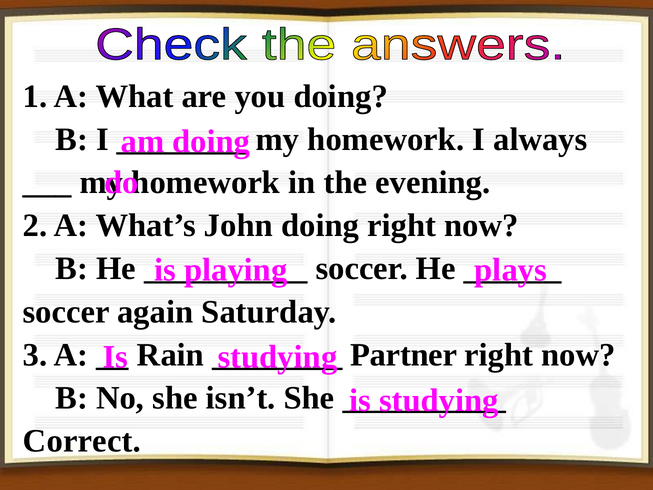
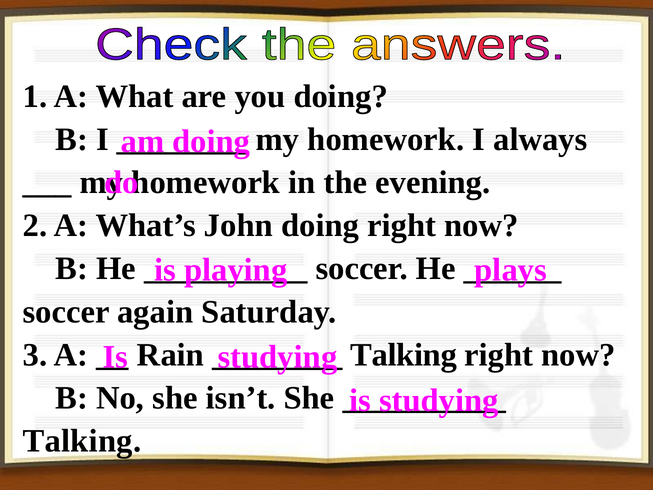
Partner at (404, 355): Partner -> Talking
Correct at (82, 441): Correct -> Talking
